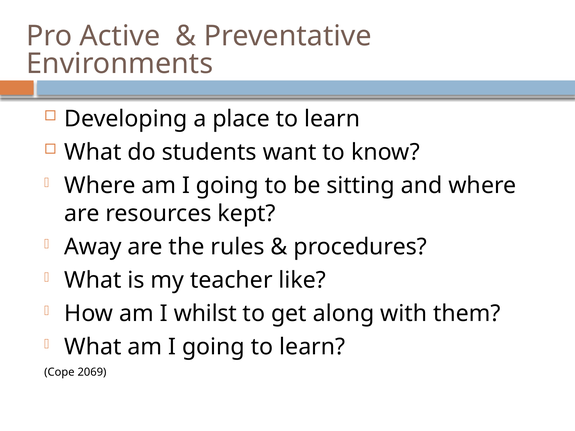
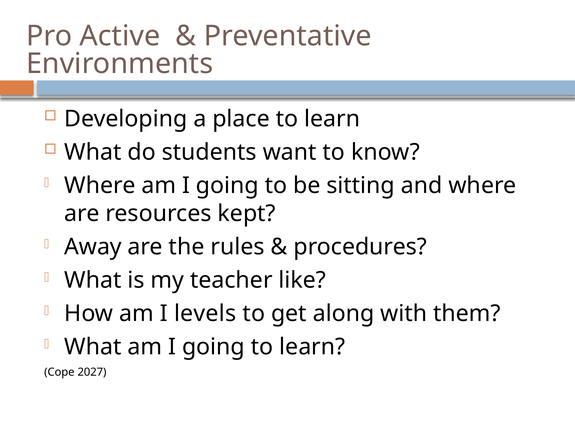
whilst: whilst -> levels
2069: 2069 -> 2027
